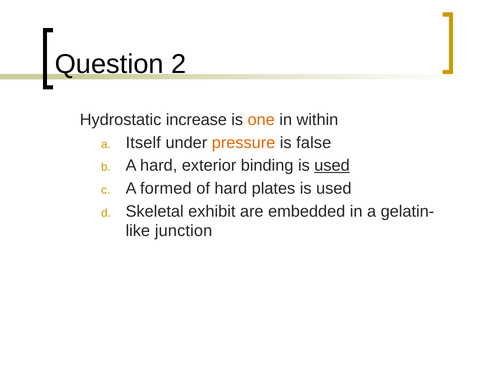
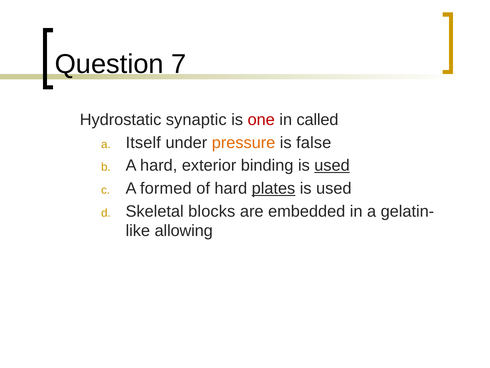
2: 2 -> 7
increase: increase -> synaptic
one colour: orange -> red
within: within -> called
plates underline: none -> present
exhibit: exhibit -> blocks
junction: junction -> allowing
